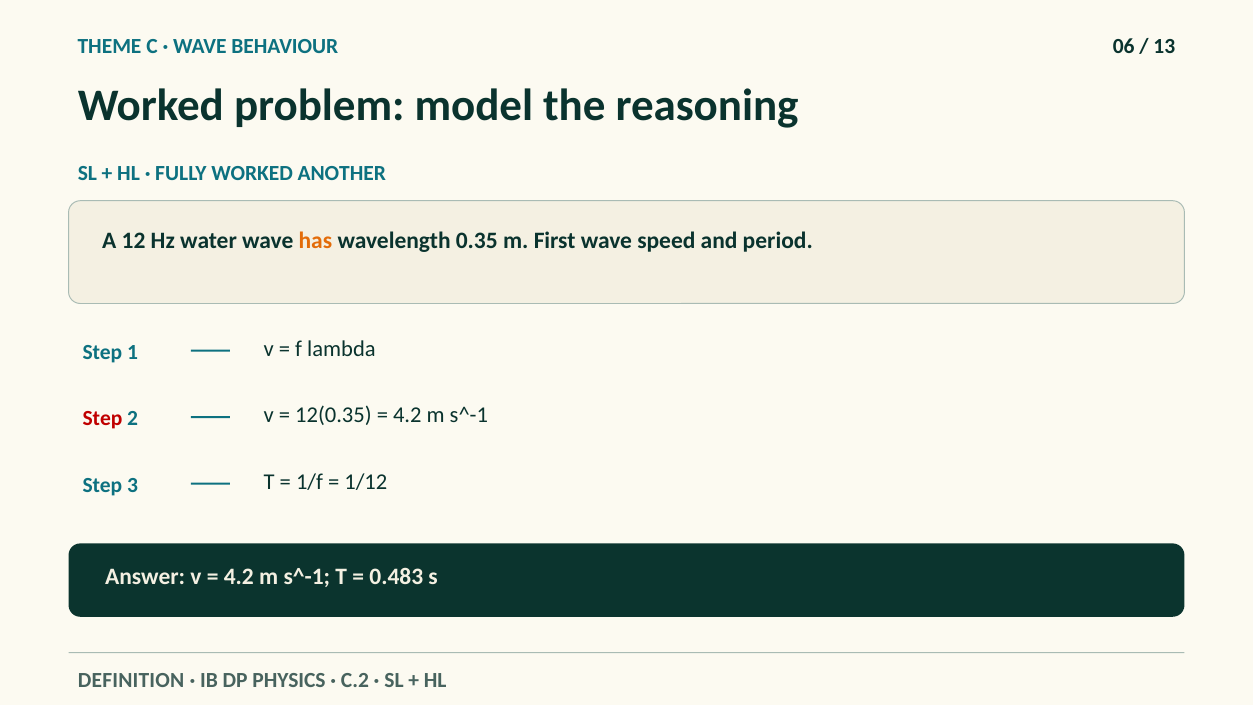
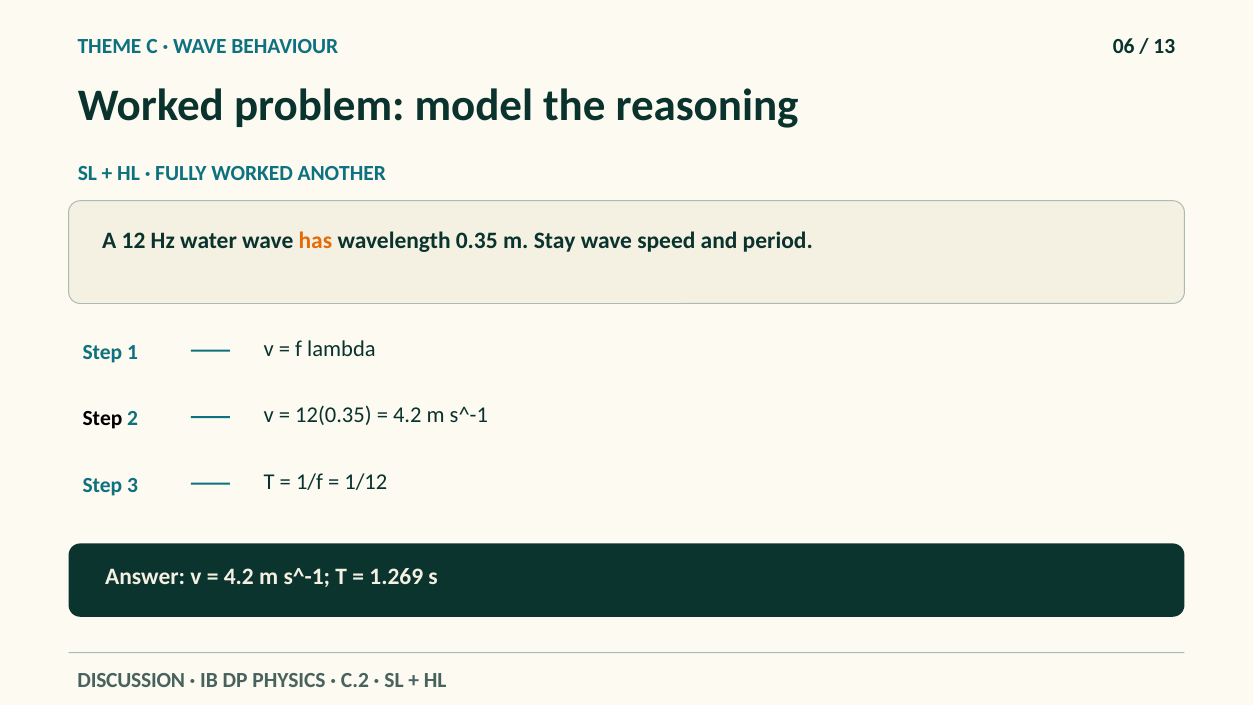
First: First -> Stay
Step at (103, 418) colour: red -> black
0.483: 0.483 -> 1.269
DEFINITION: DEFINITION -> DISCUSSION
